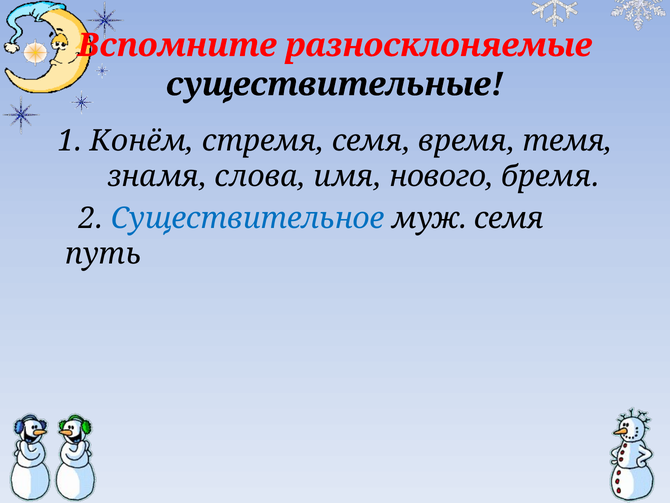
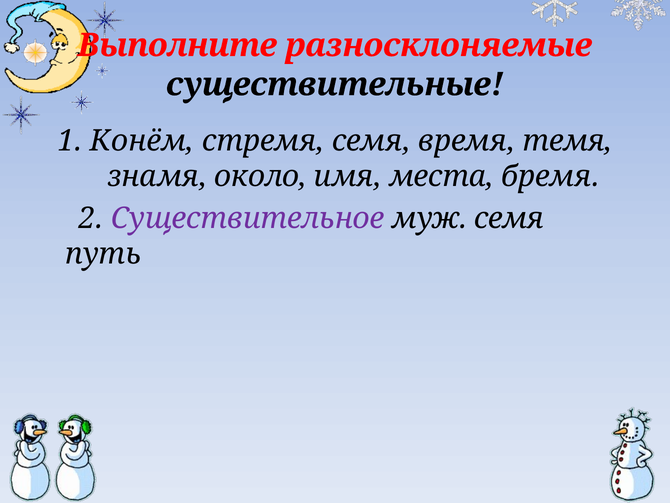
Вспомните: Вспомните -> Выполните
слова: слова -> около
нового: нового -> места
Существительное colour: blue -> purple
